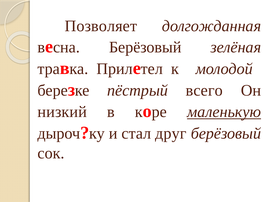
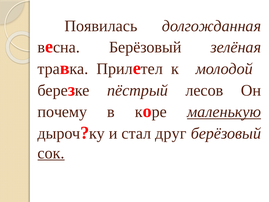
Позволяет: Позволяет -> Появилась
всего: всего -> лесов
низкий: низкий -> почему
сок underline: none -> present
